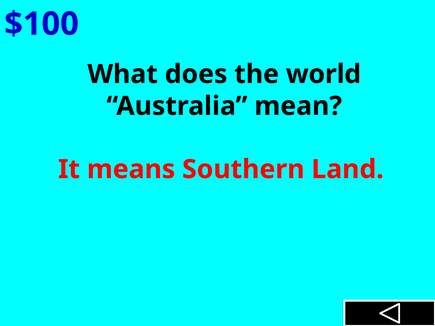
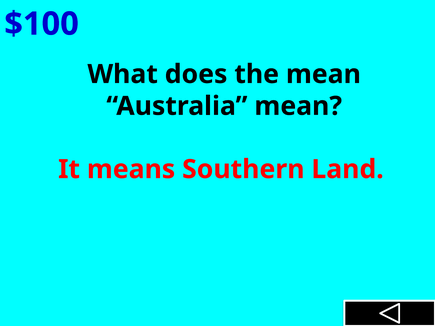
the world: world -> mean
